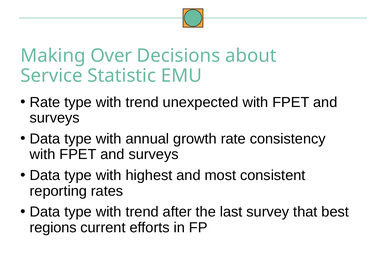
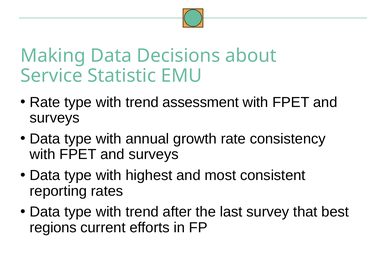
Making Over: Over -> Data
unexpected: unexpected -> assessment
